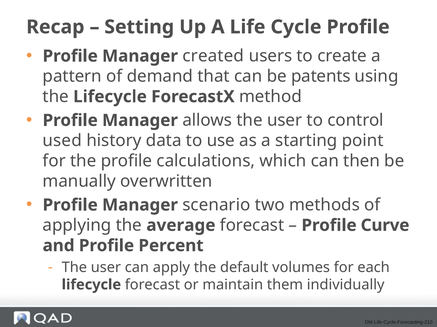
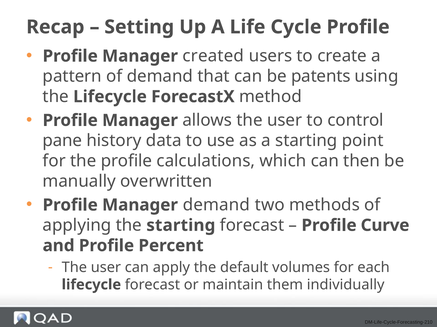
used: used -> pane
Manager scenario: scenario -> demand
the average: average -> starting
